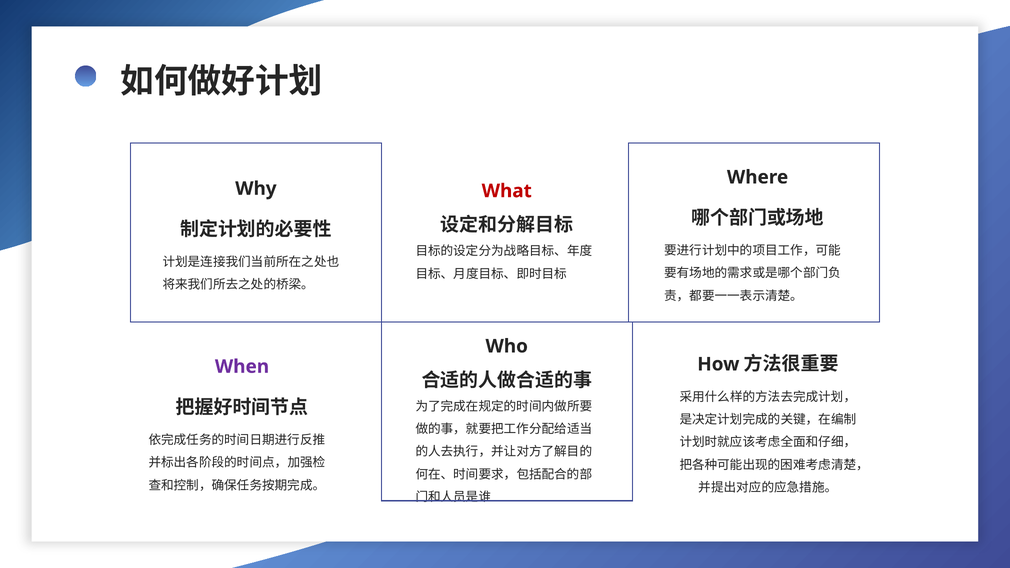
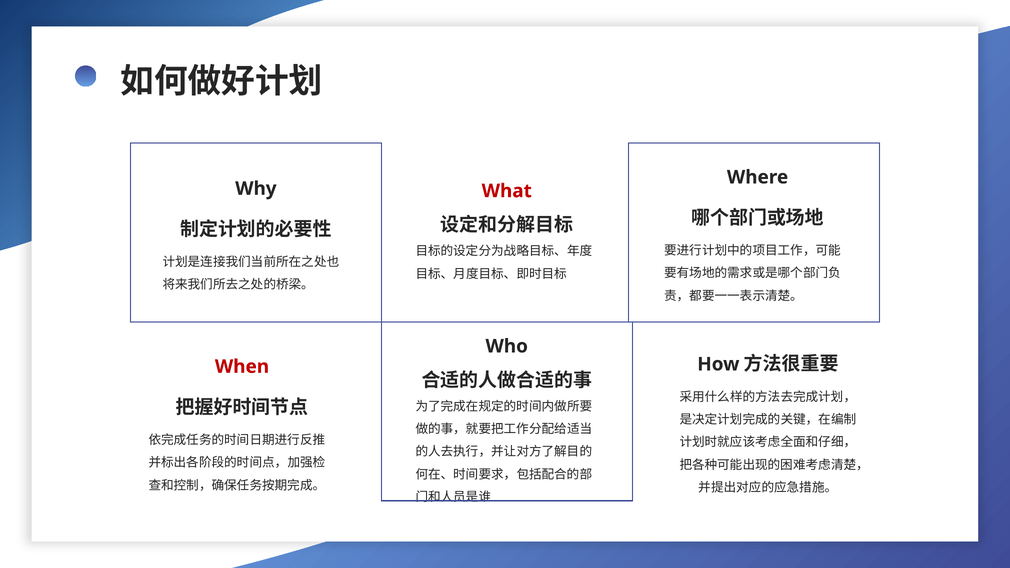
When colour: purple -> red
